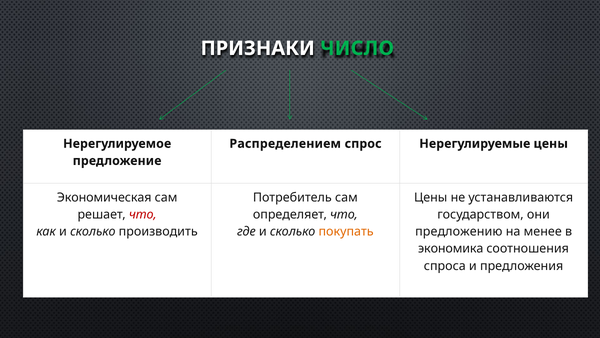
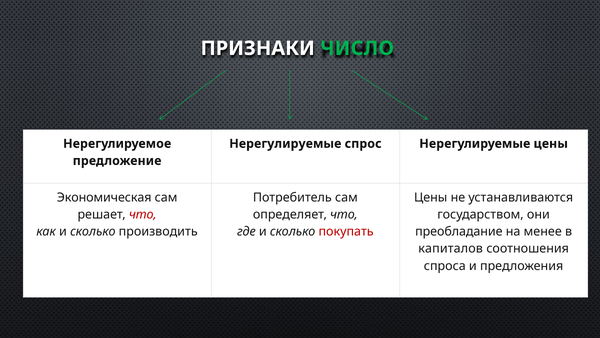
Распределением at (285, 143): Распределением -> Нерегулируемые
покупать colour: orange -> red
предложению: предложению -> преобладание
экономика: экономика -> капиталов
